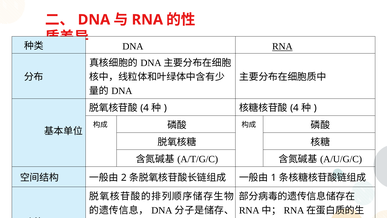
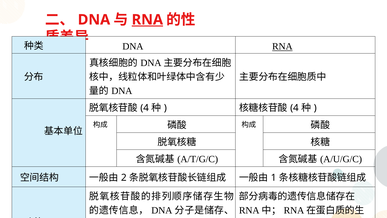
RNA at (147, 20) underline: none -> present
